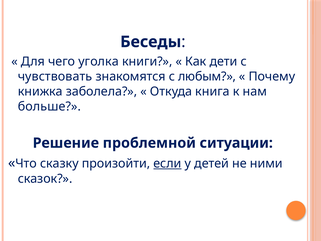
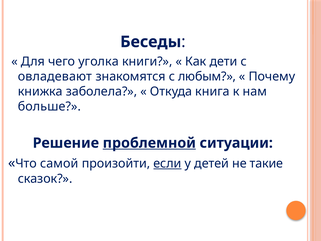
чувствовать: чувствовать -> овладевают
проблемной underline: none -> present
сказку: сказку -> самой
ними: ними -> такие
